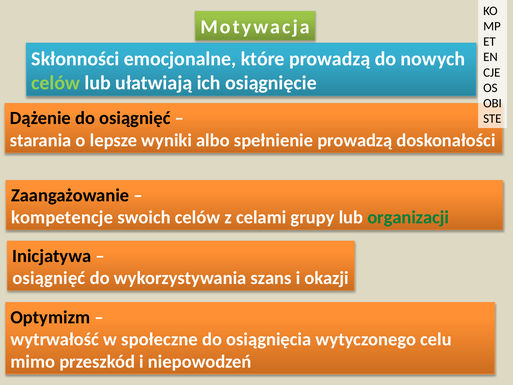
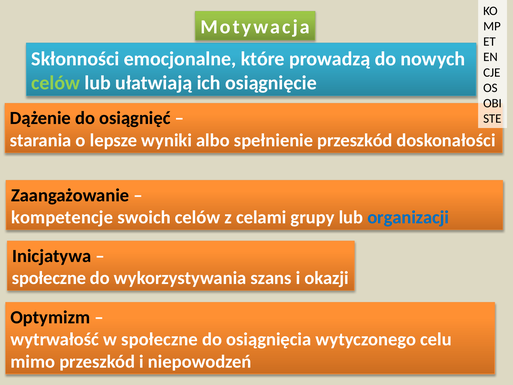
spełnienie prowadzą: prowadzą -> przeszkód
organizacji colour: green -> blue
osiągnięć at (49, 278): osiągnięć -> społeczne
